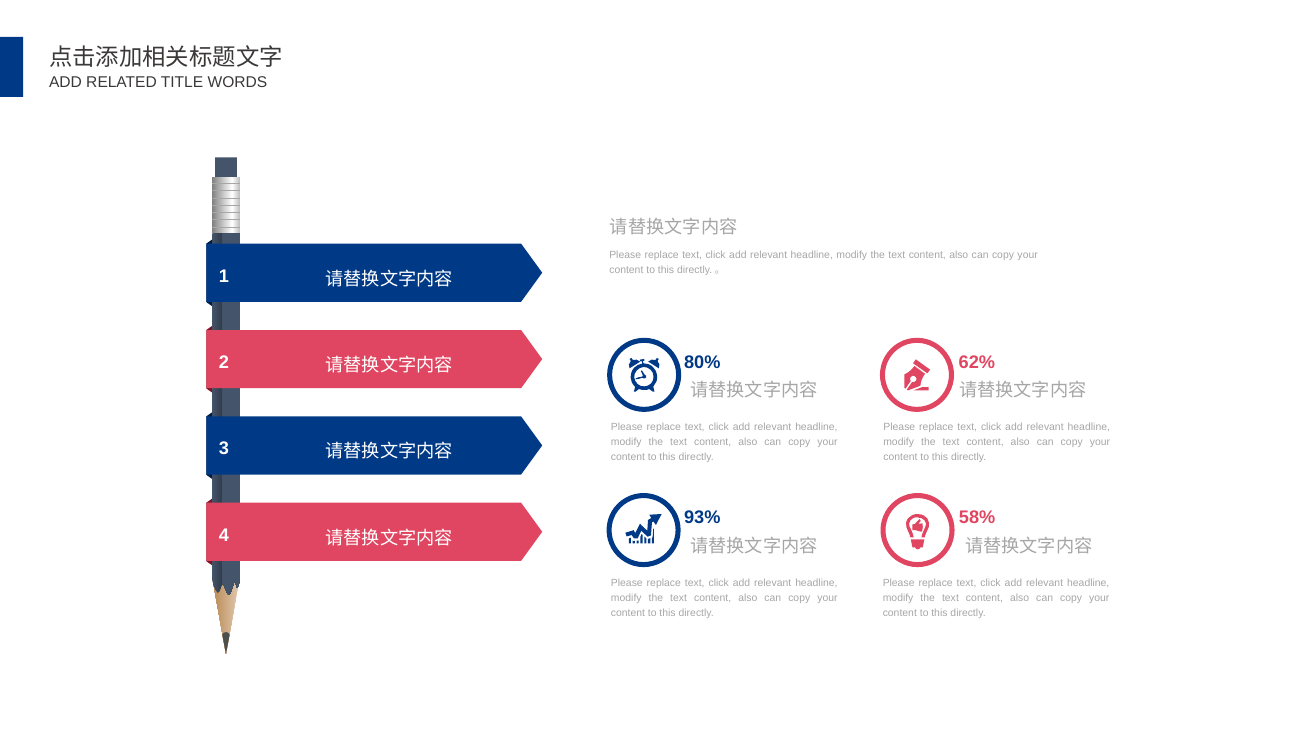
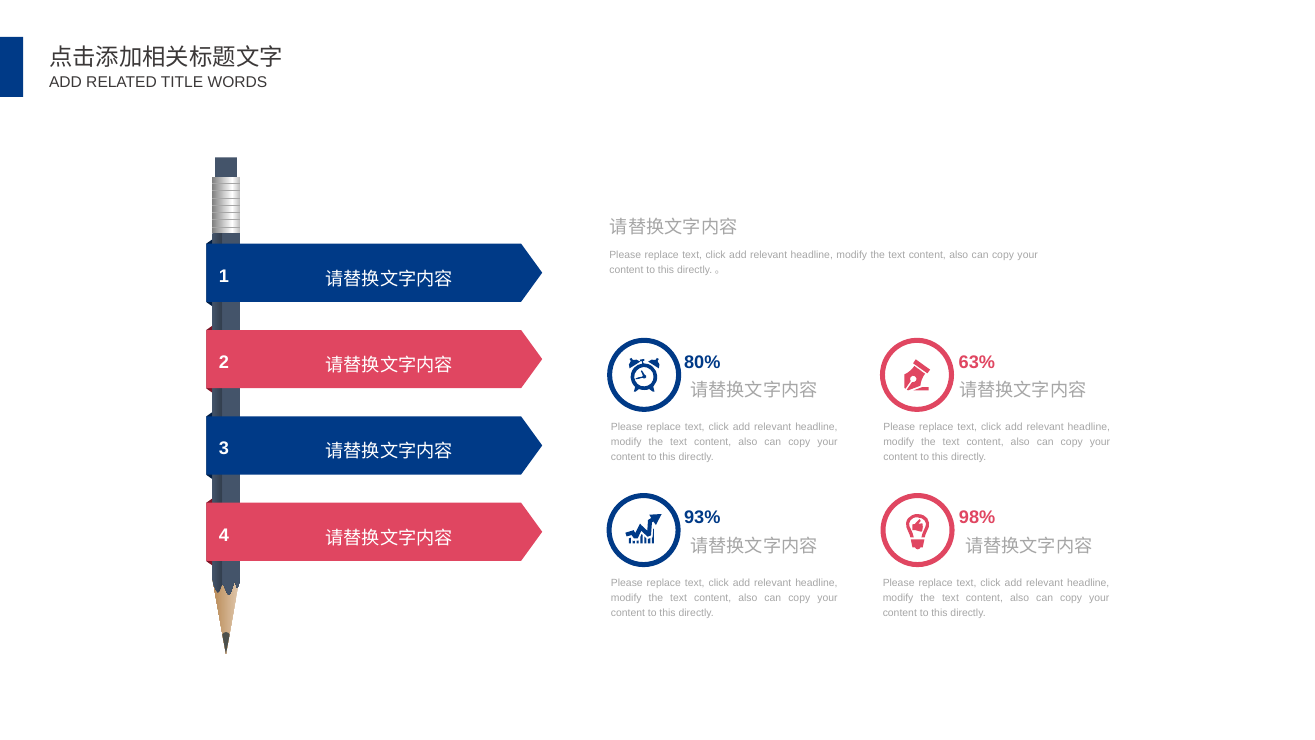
62%: 62% -> 63%
58%: 58% -> 98%
